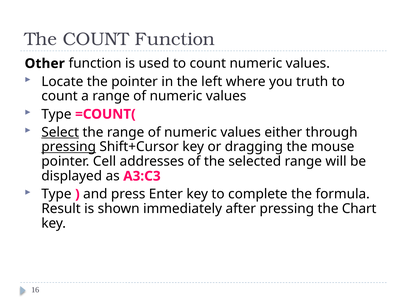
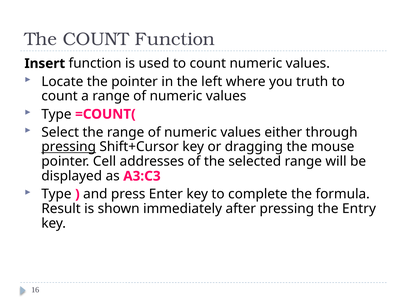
Other: Other -> Insert
Select underline: present -> none
Chart: Chart -> Entry
